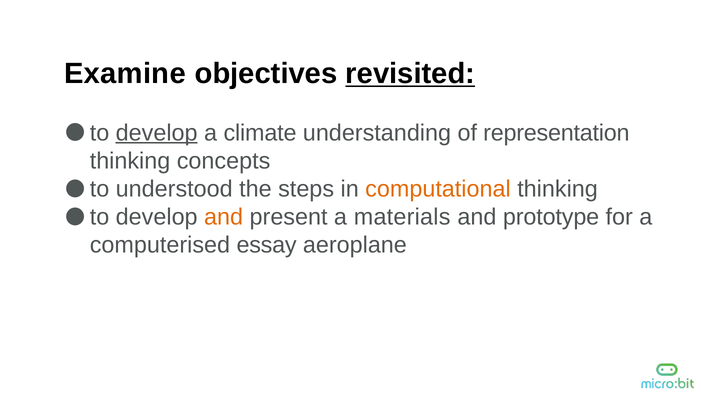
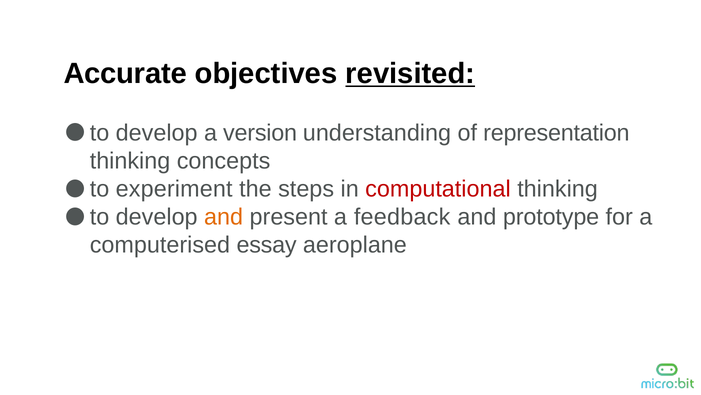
Examine: Examine -> Accurate
develop at (157, 133) underline: present -> none
climate: climate -> version
understood: understood -> experiment
computational colour: orange -> red
materials: materials -> feedback
